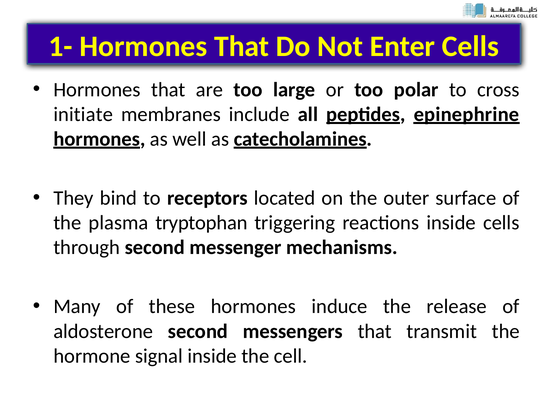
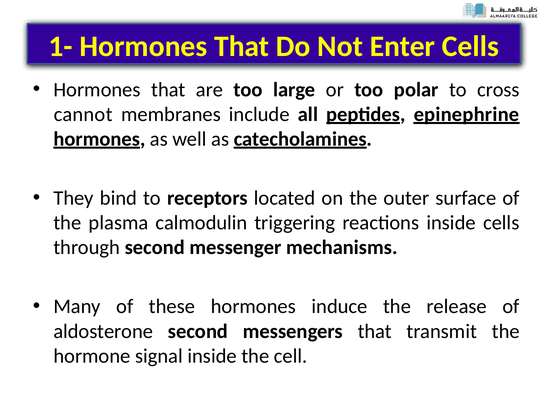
initiate: initiate -> cannot
tryptophan: tryptophan -> calmodulin
